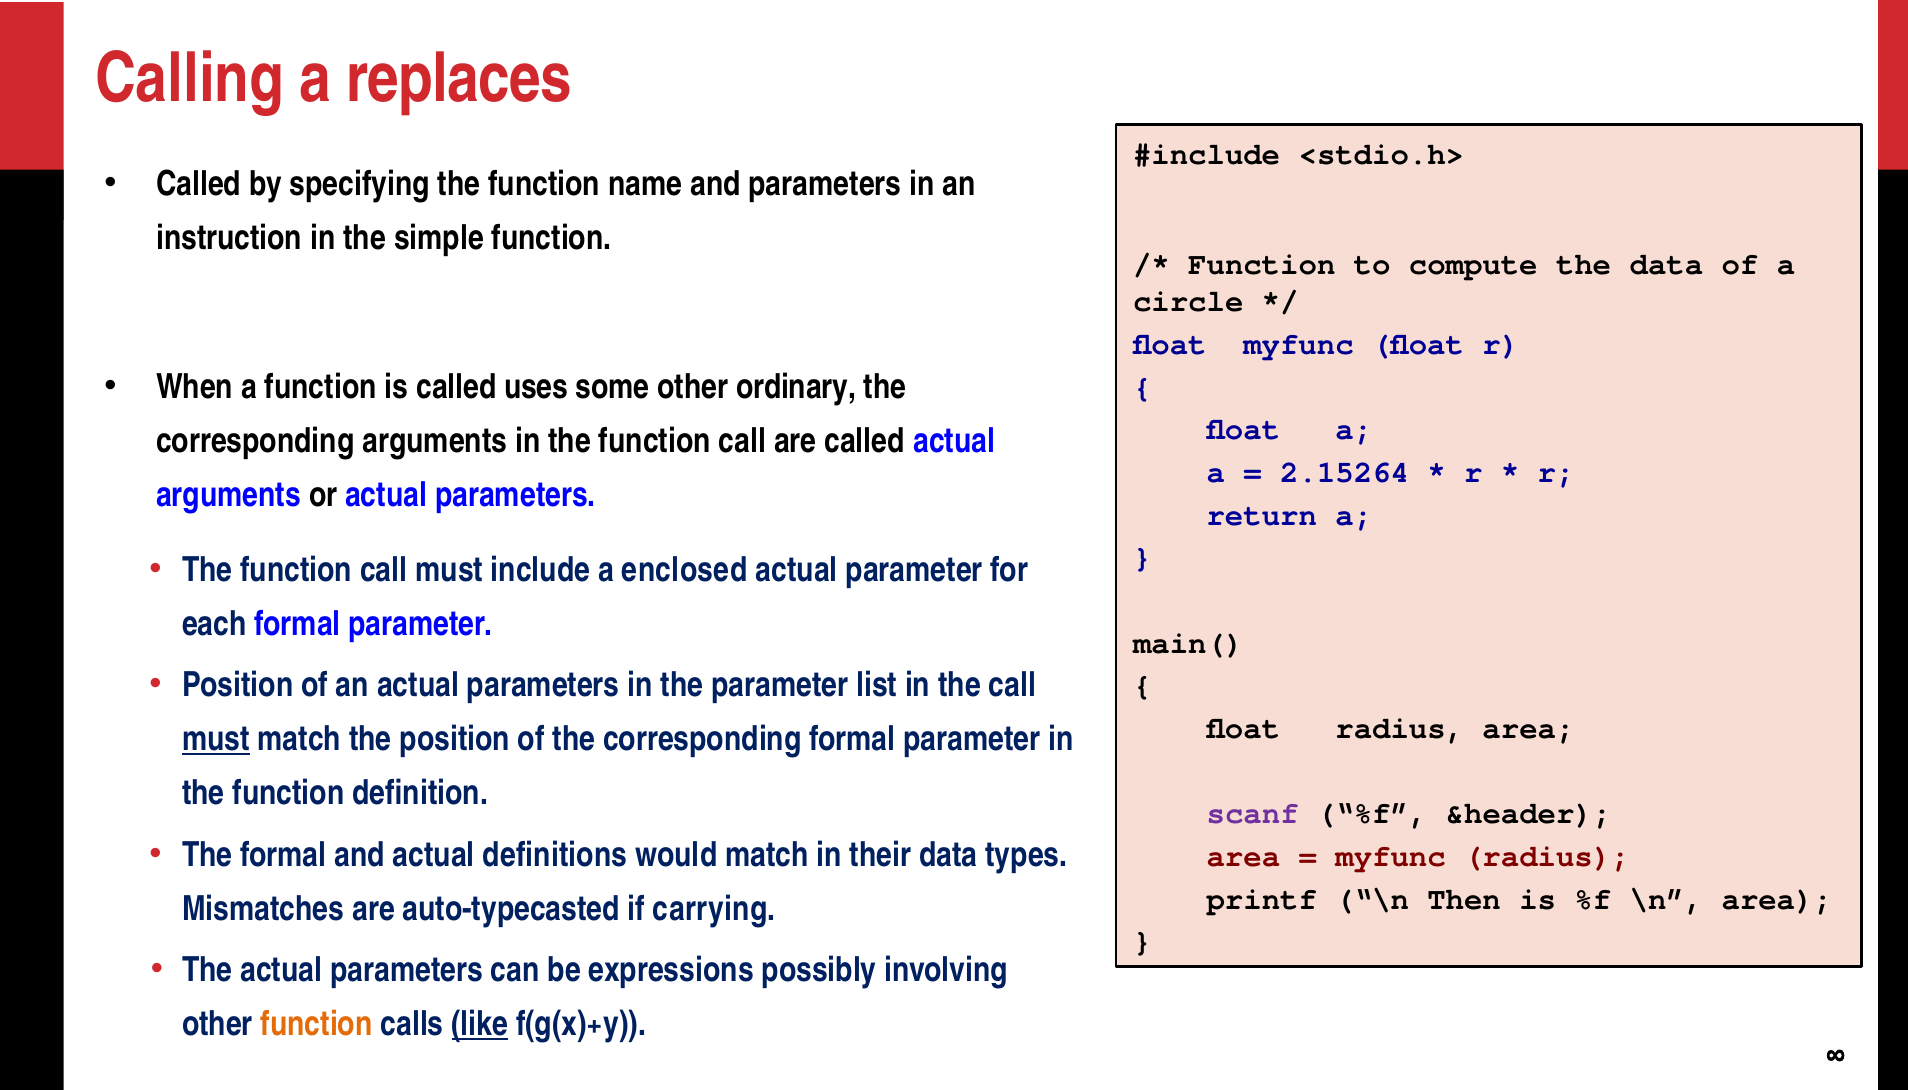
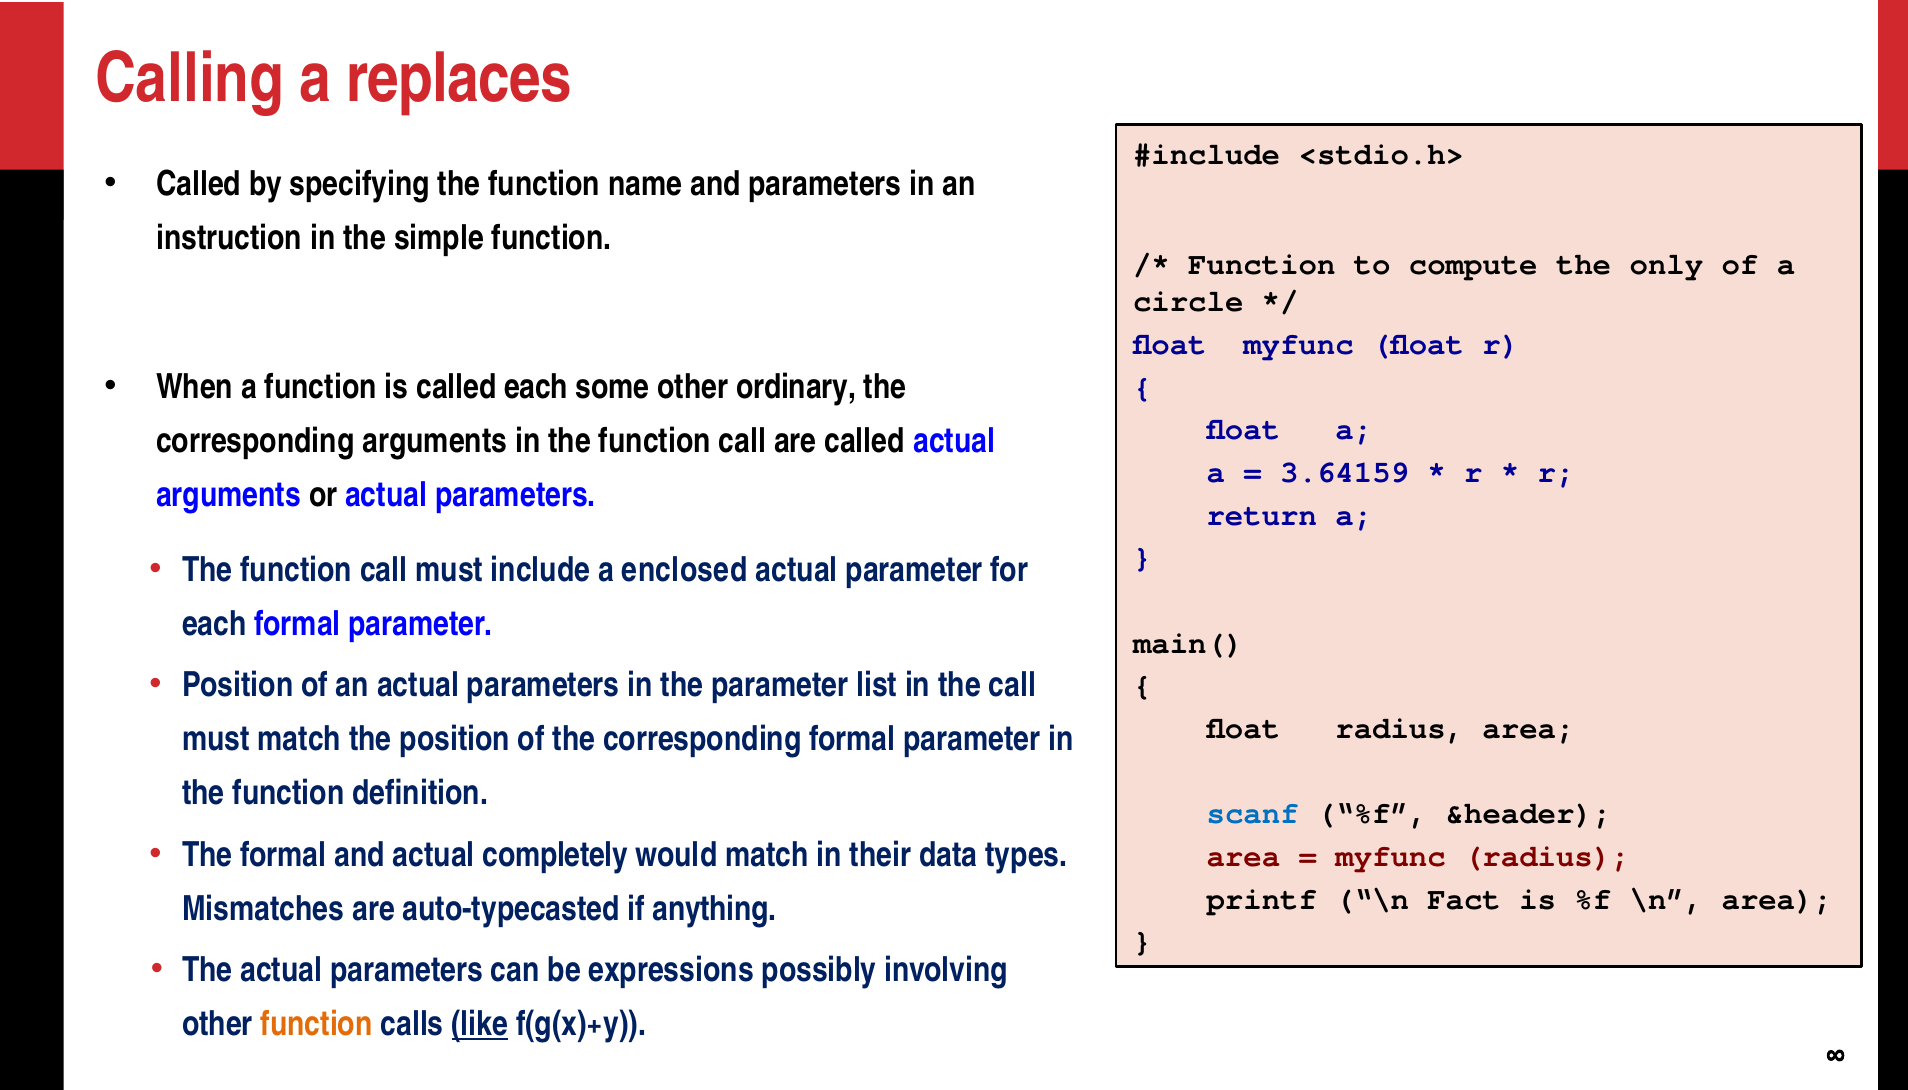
the data: data -> only
called uses: uses -> each
2.15264: 2.15264 -> 3.64159
must at (216, 739) underline: present -> none
scanf colour: purple -> blue
definitions: definitions -> completely
Then: Then -> Fact
carrying: carrying -> anything
